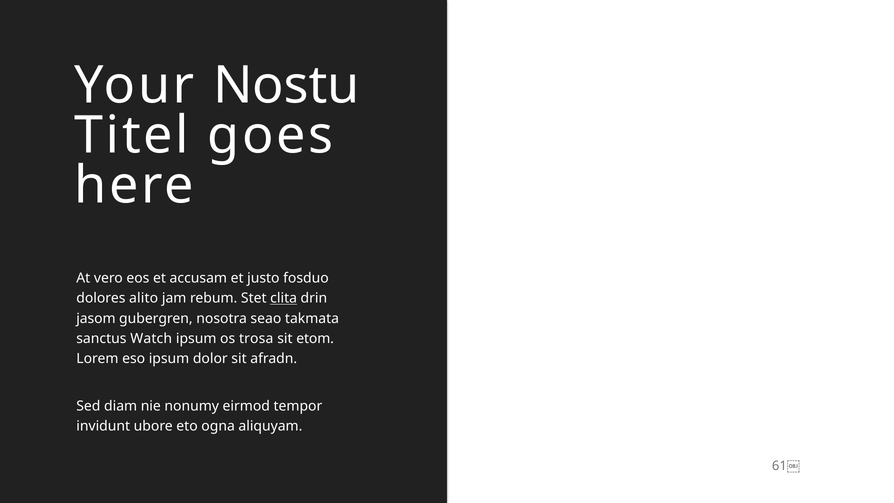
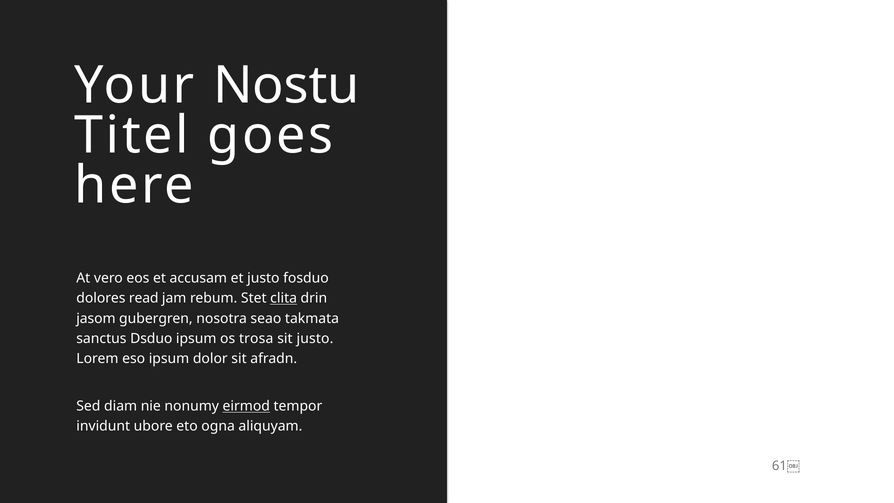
alito: alito -> read
Watch: Watch -> Dsduo
sit etom: etom -> justo
eirmod underline: none -> present
